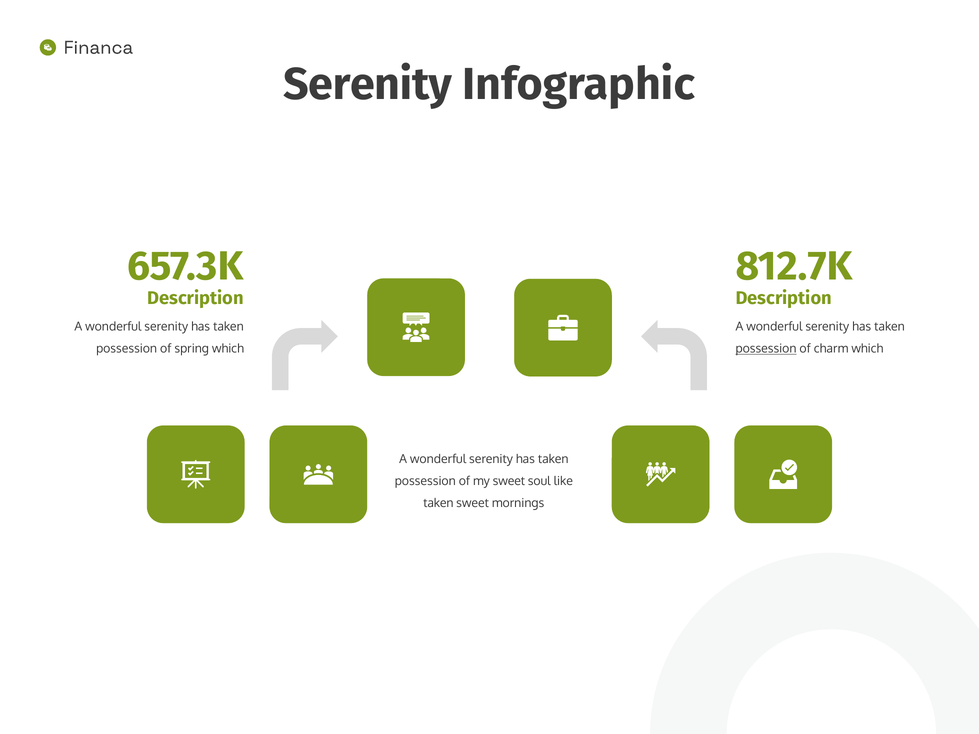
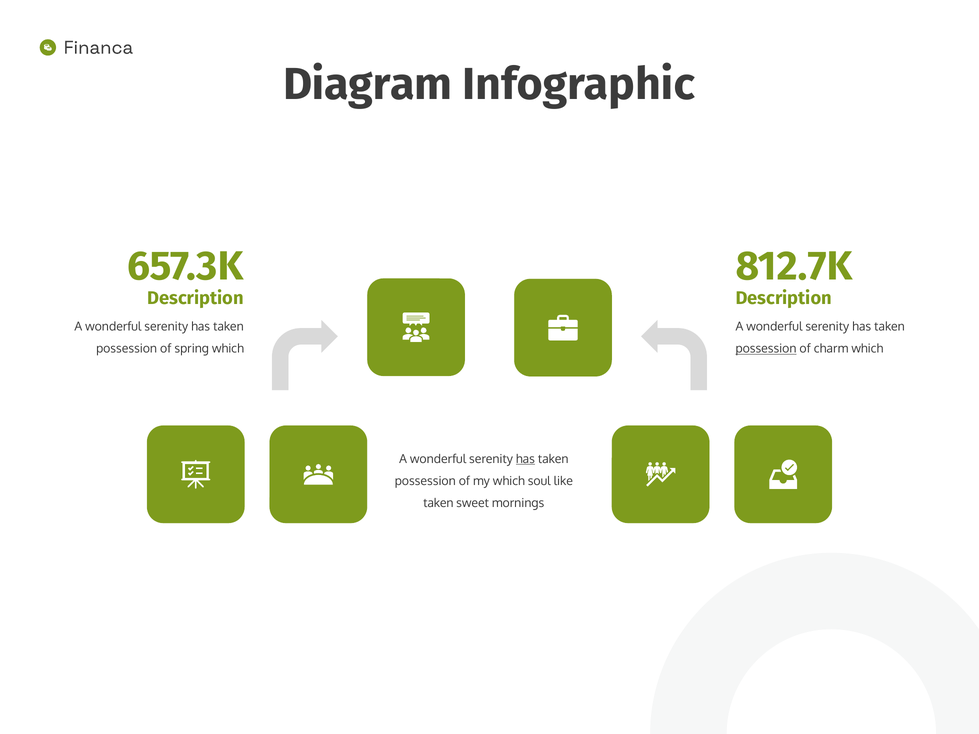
Serenity at (368, 85): Serenity -> Diagram
has at (525, 459) underline: none -> present
my sweet: sweet -> which
